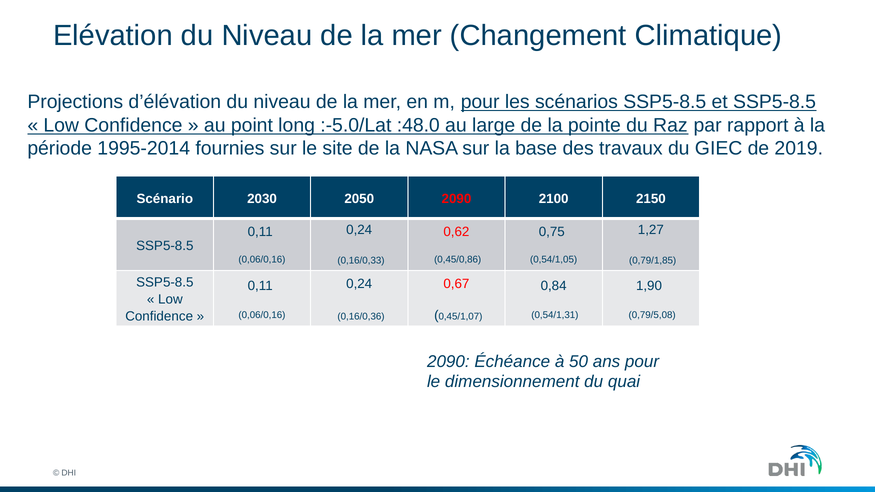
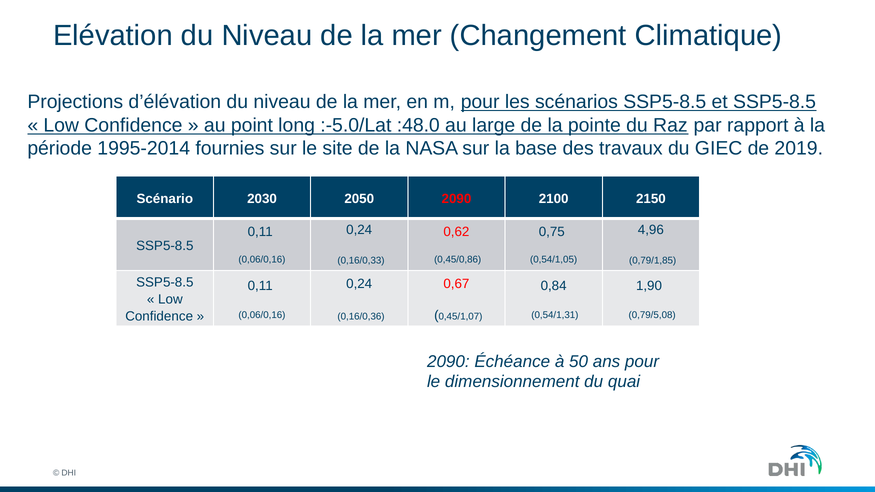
1,27: 1,27 -> 4,96
